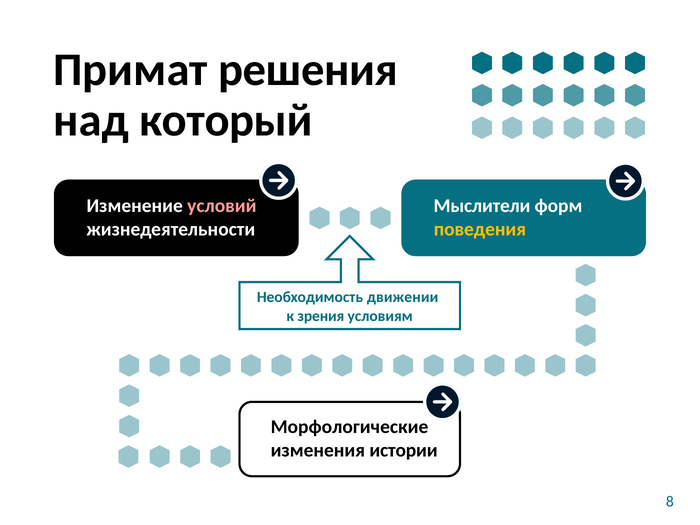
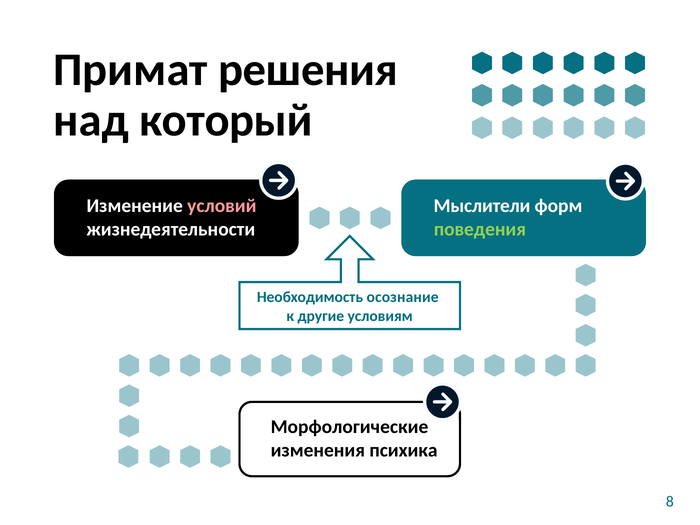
поведения colour: yellow -> light green
движении: движении -> осознание
зрения: зрения -> другие
истории: истории -> психика
